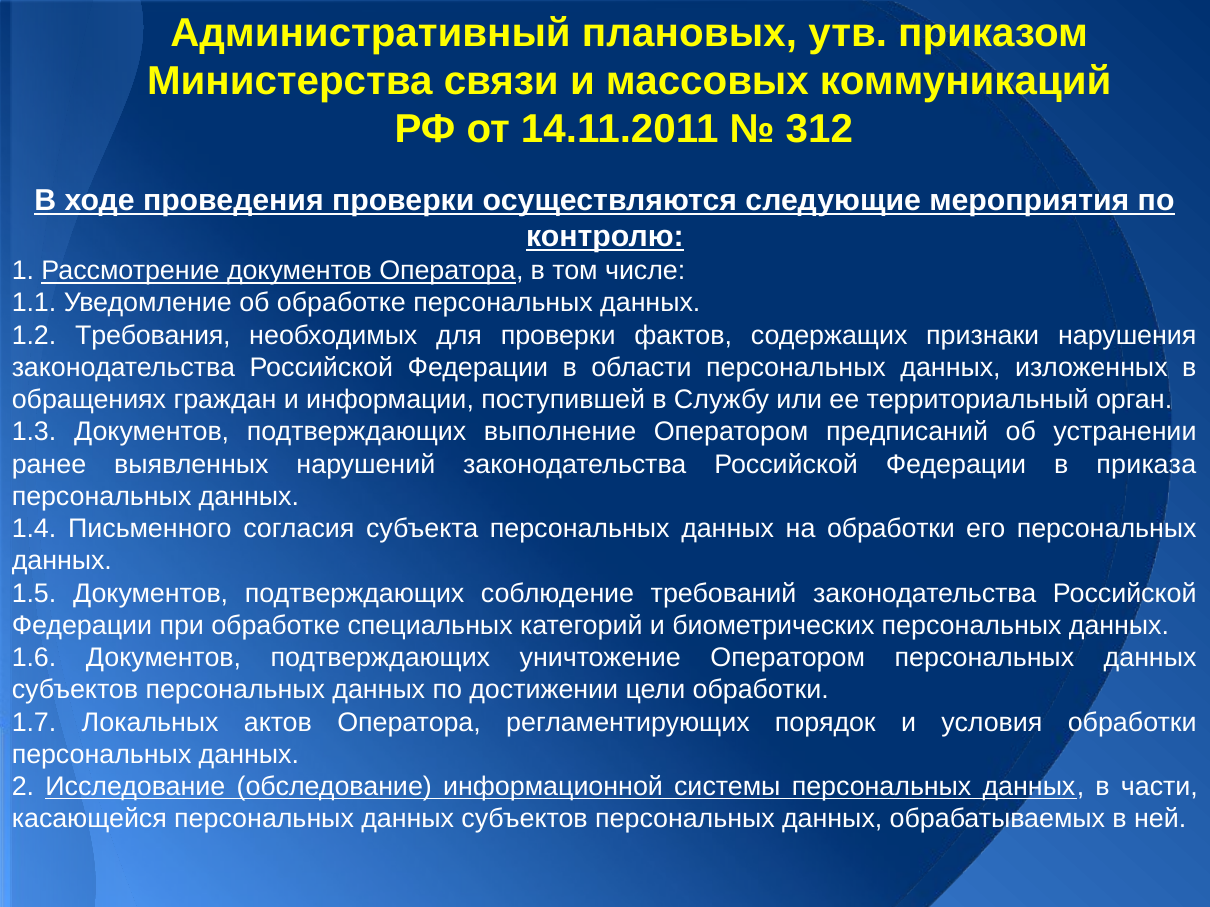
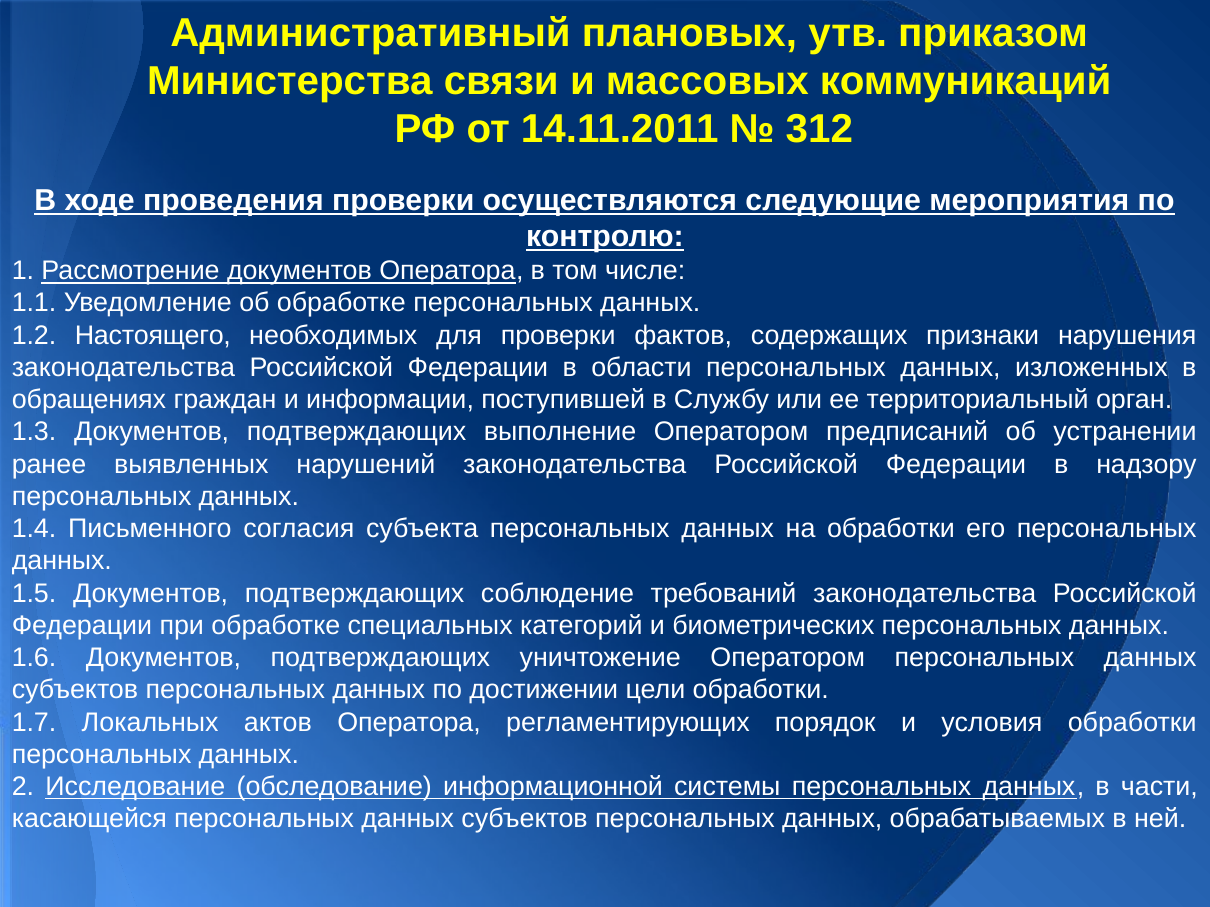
Требования: Требования -> Настоящего
приказа: приказа -> надзору
